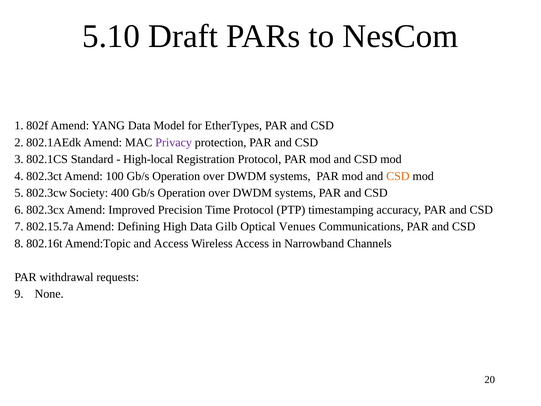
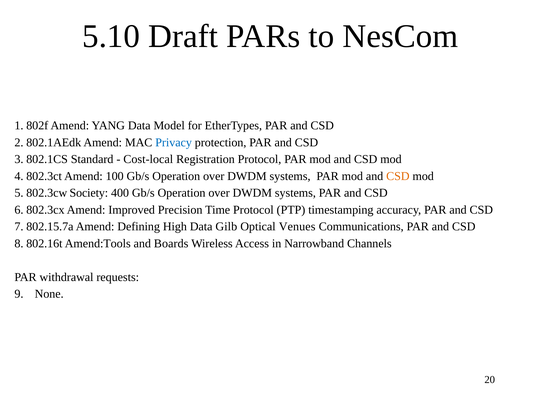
Privacy colour: purple -> blue
High-local: High-local -> Cost-local
Amend:Topic: Amend:Topic -> Amend:Tools
and Access: Access -> Boards
